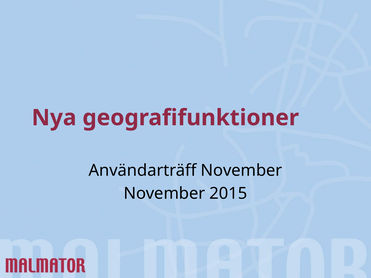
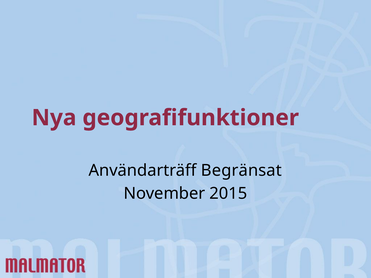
Användarträff November: November -> Begränsat
